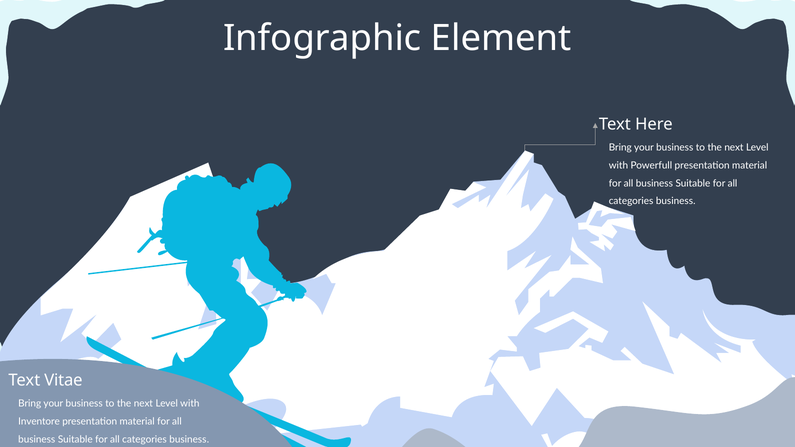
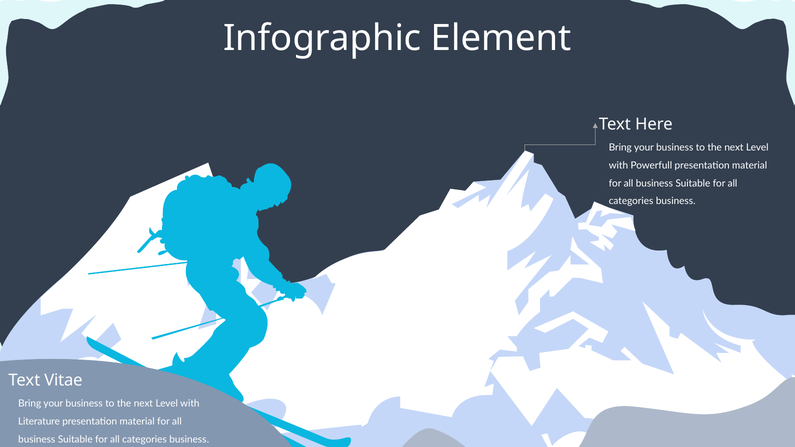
Inventore: Inventore -> Literature
